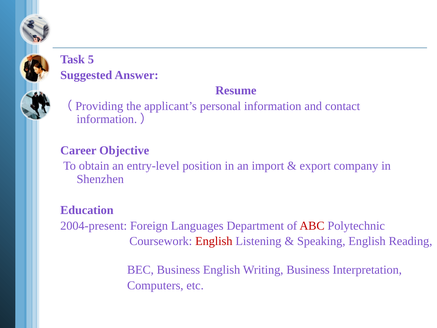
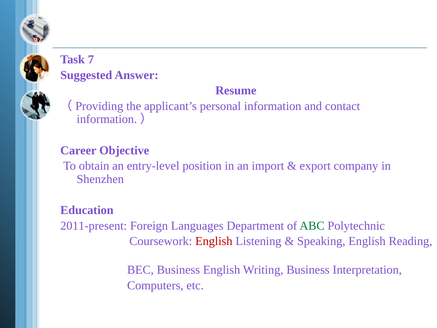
5: 5 -> 7
2004-present: 2004-present -> 2011-present
ABC colour: red -> green
